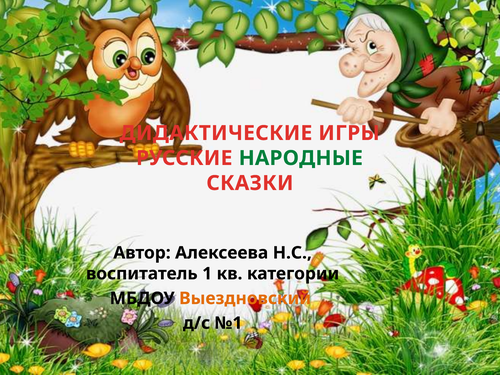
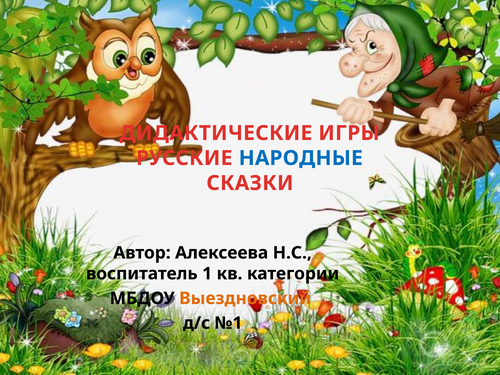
НАРОДНЫЕ colour: green -> blue
